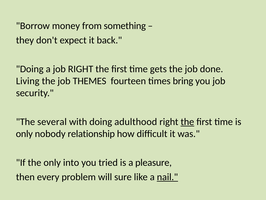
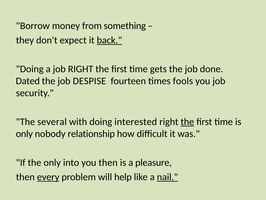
back underline: none -> present
Living: Living -> Dated
THEMES: THEMES -> DESPISE
bring: bring -> fools
adulthood: adulthood -> interested
you tried: tried -> then
every underline: none -> present
sure: sure -> help
